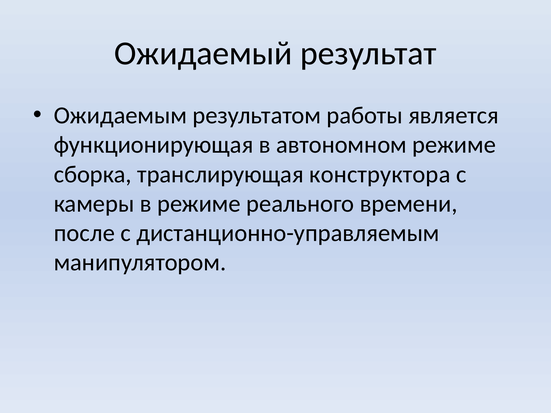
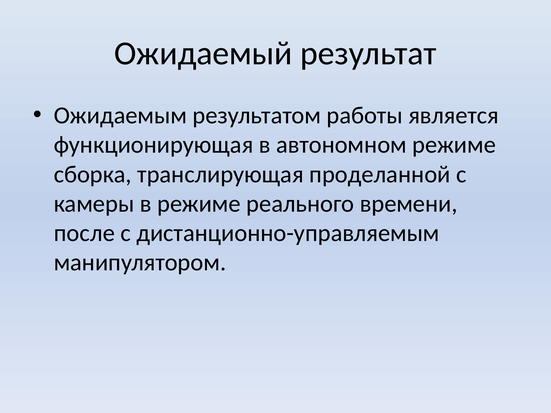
конструктора: конструктора -> проделанной
